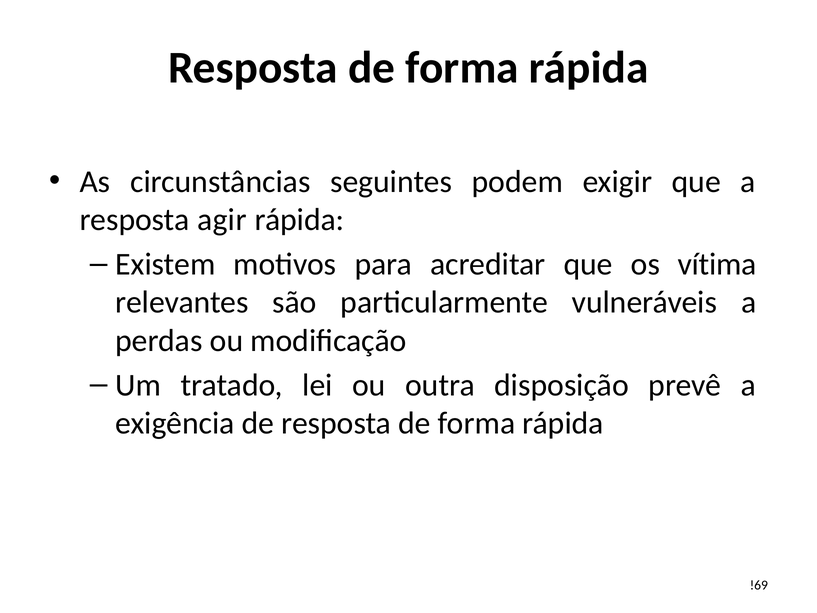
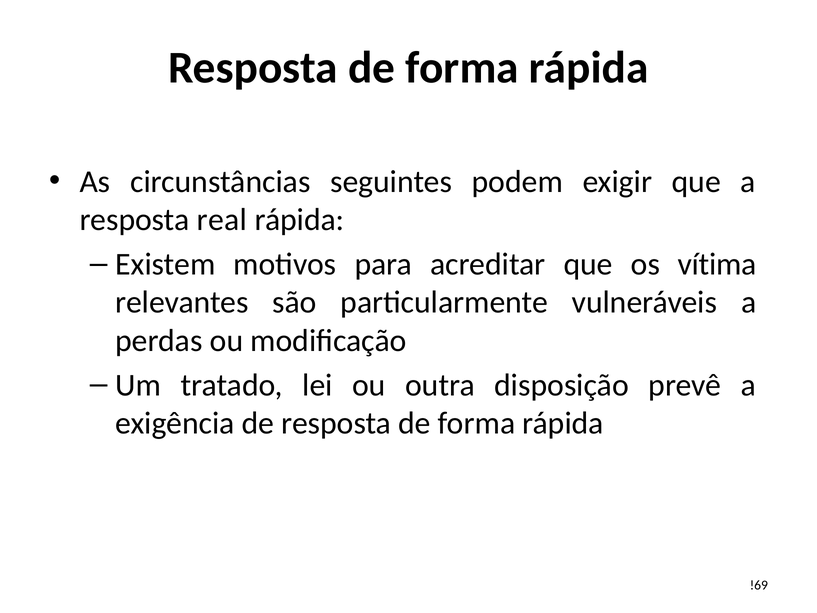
agir: agir -> real
